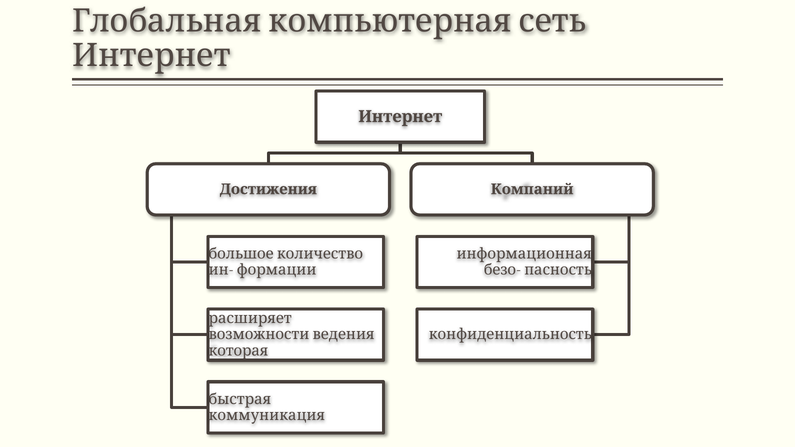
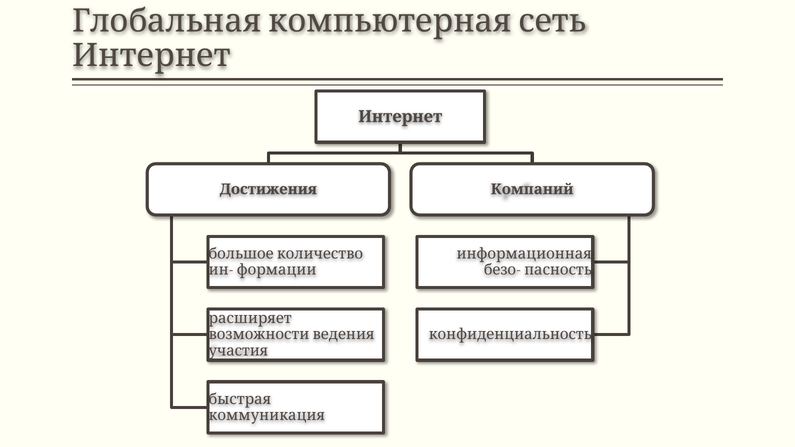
которая: которая -> участия
